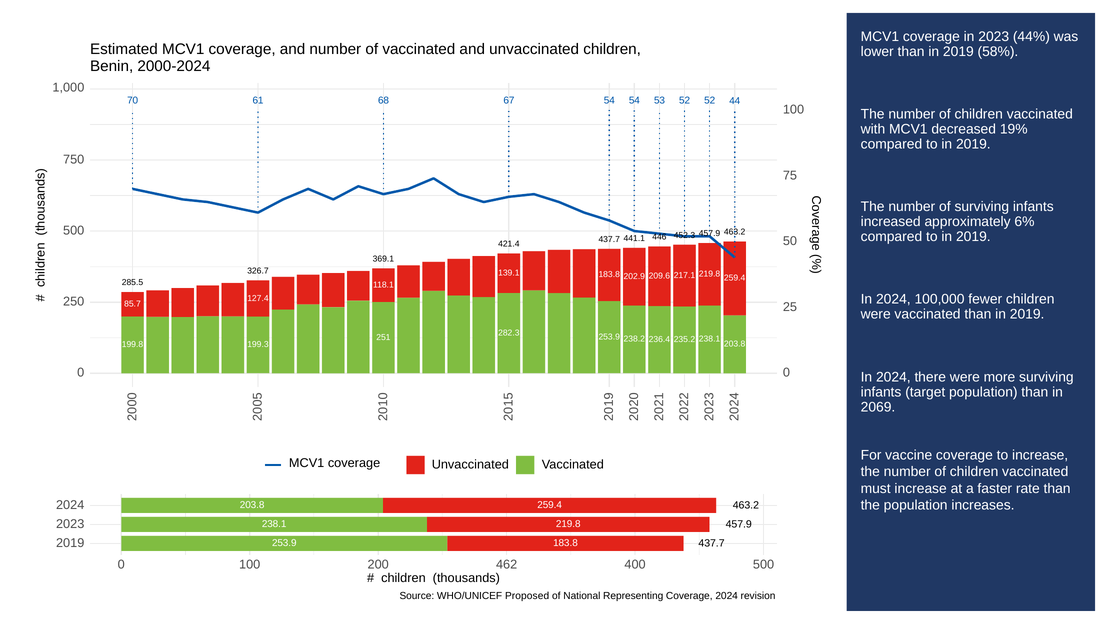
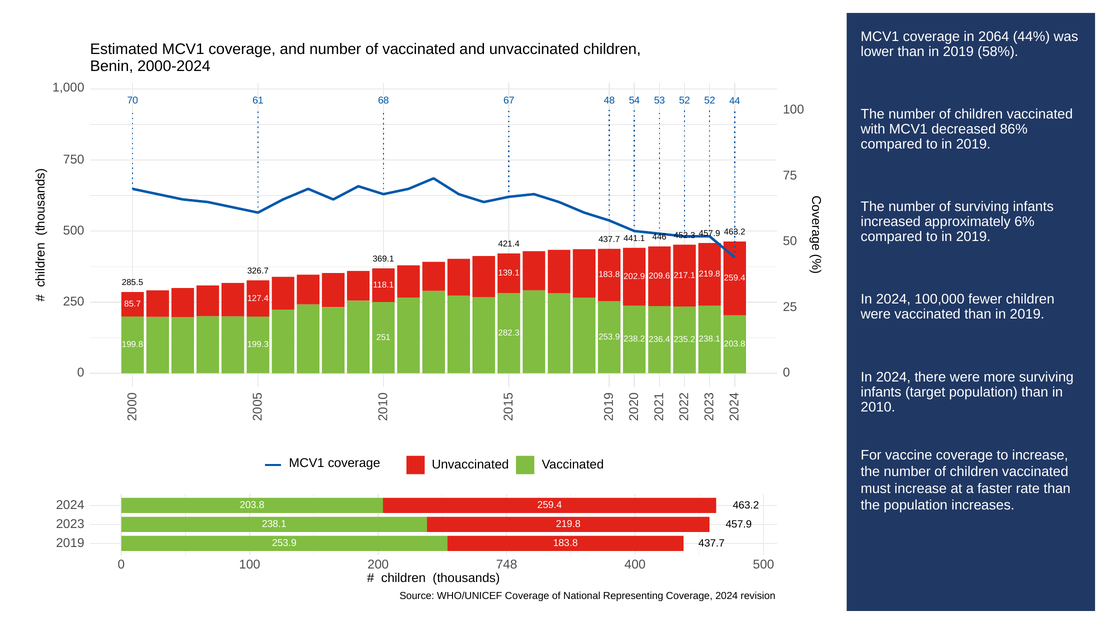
in 2023: 2023 -> 2064
67 54: 54 -> 48
19%: 19% -> 86%
2069: 2069 -> 2010
462: 462 -> 748
WHO/UNICEF Proposed: Proposed -> Coverage
